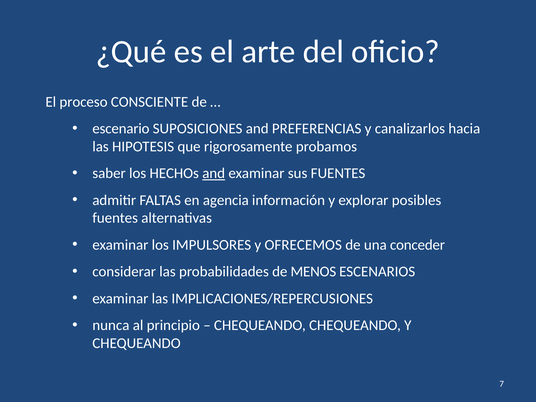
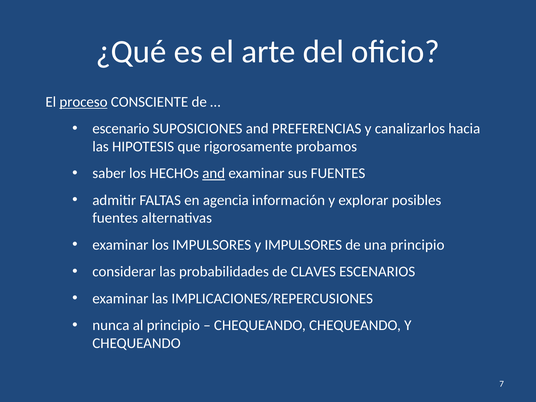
proceso underline: none -> present
y OFRECEMOS: OFRECEMOS -> IMPULSORES
una conceder: conceder -> principio
MENOS: MENOS -> CLAVES
